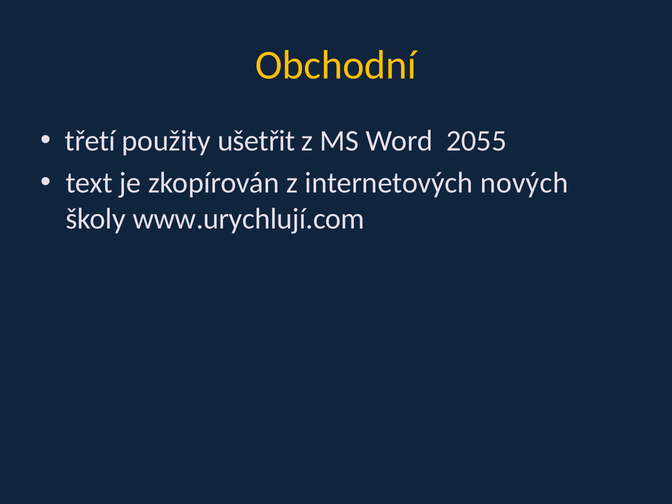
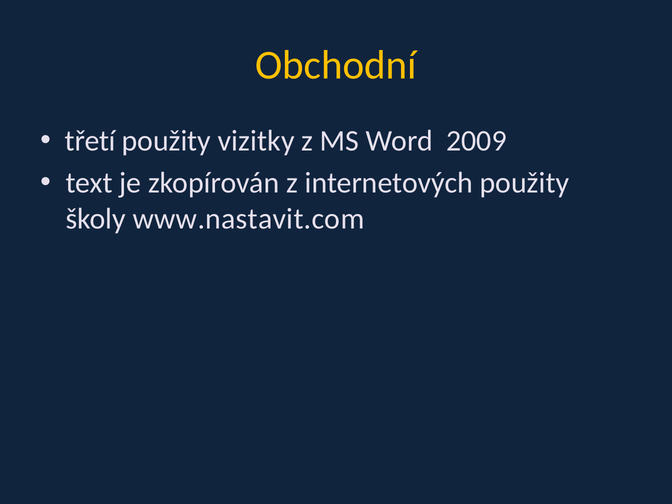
ušetřit: ušetřit -> vizitky
2055: 2055 -> 2009
internetových nových: nových -> použity
www.urychlují.com: www.urychlují.com -> www.nastavit.com
